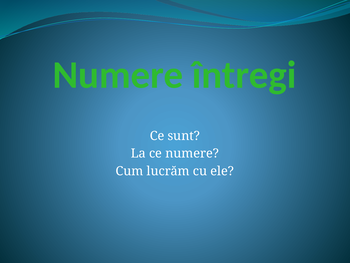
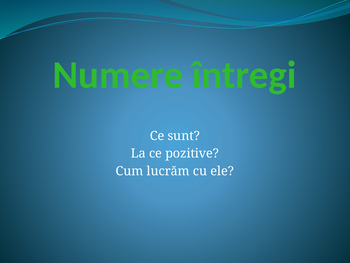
ce numere: numere -> pozitive
